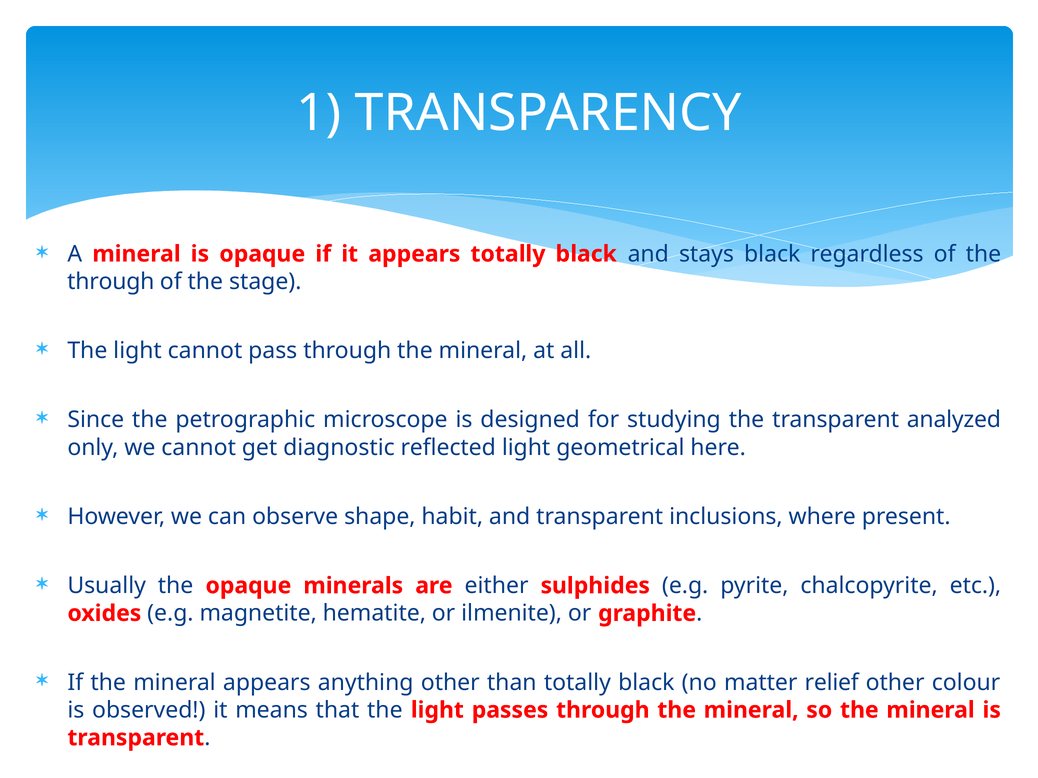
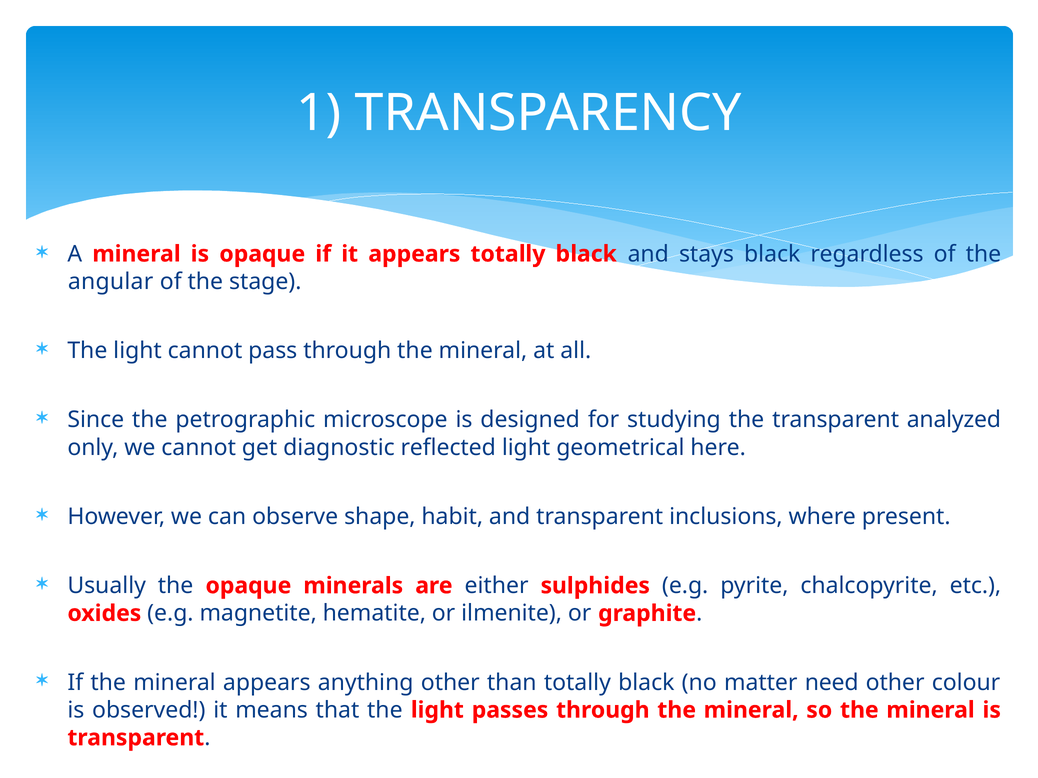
through at (111, 282): through -> angular
relief: relief -> need
